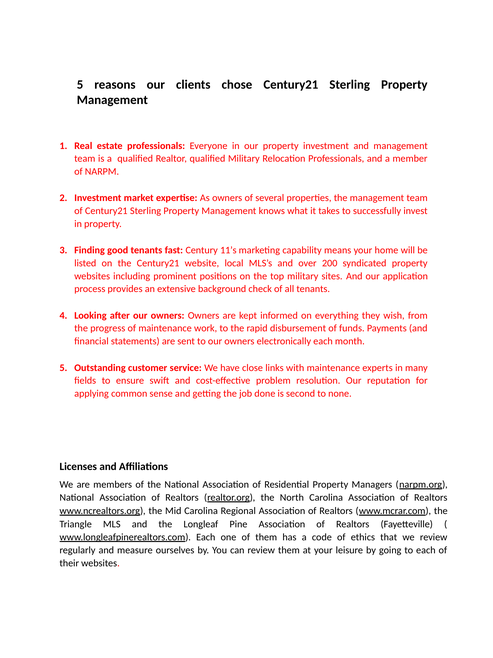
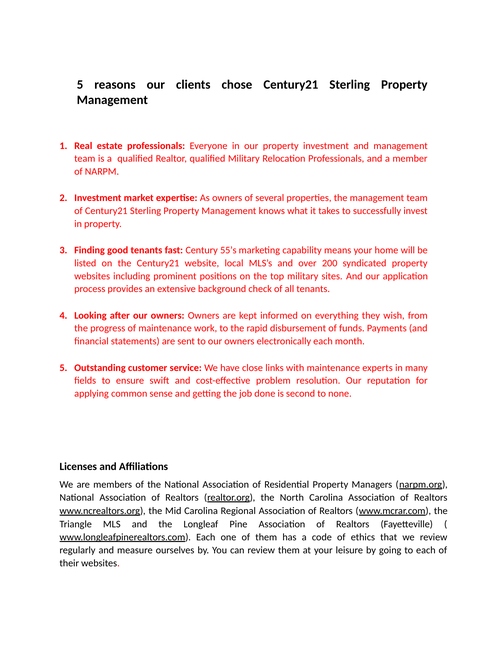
11’s: 11’s -> 55’s
